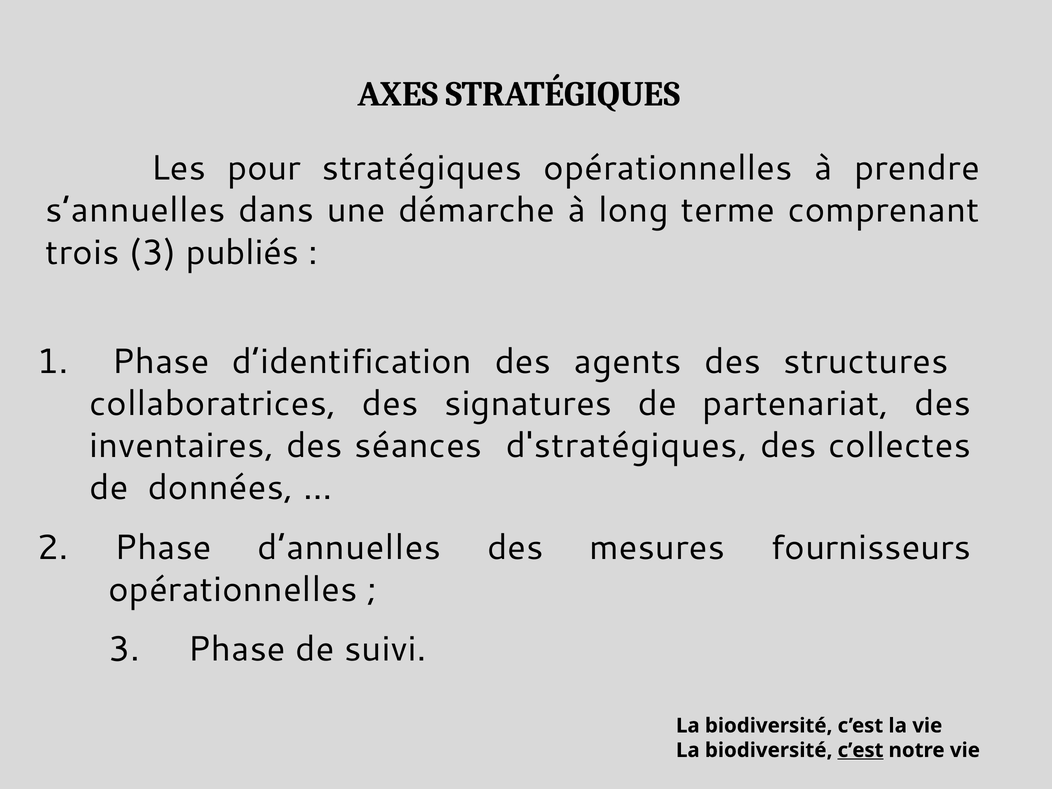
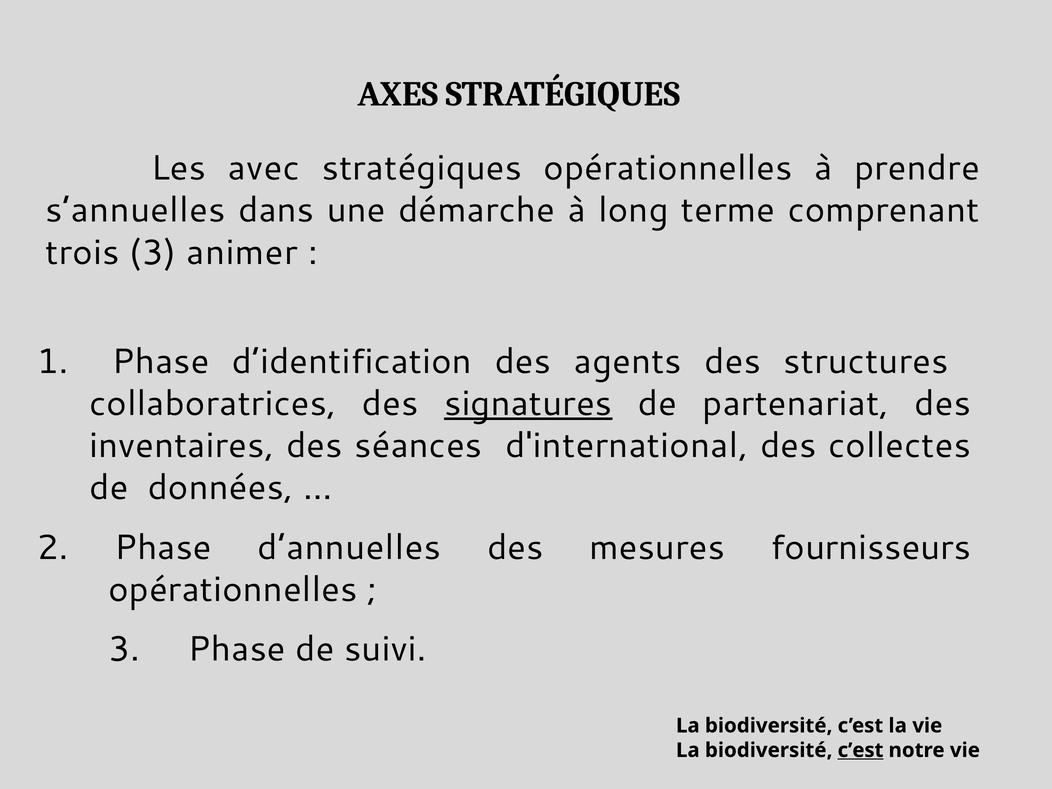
pour: pour -> avec
publiés: publiés -> animer
signatures underline: none -> present
d'stratégiques: d'stratégiques -> d'international
